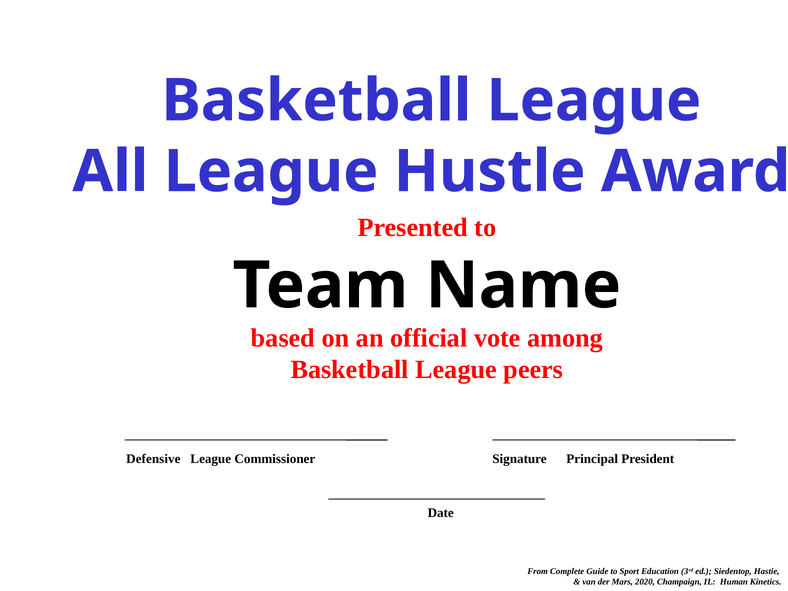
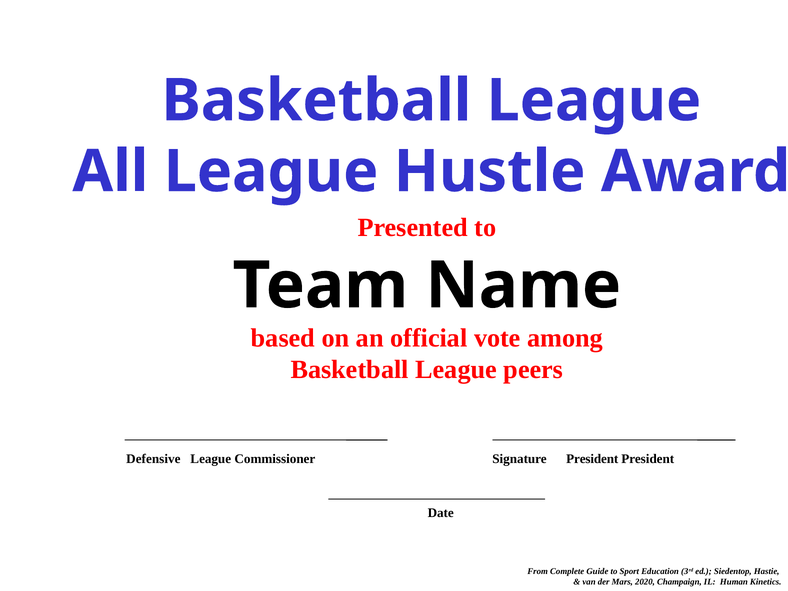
Signature Principal: Principal -> President
